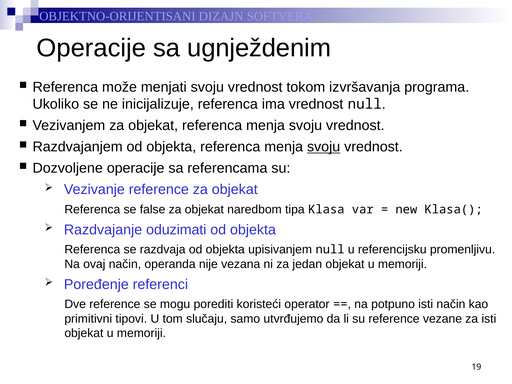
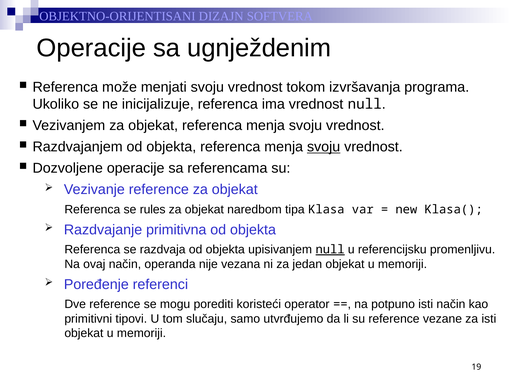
false: false -> rules
oduzimati: oduzimati -> primitivna
null at (330, 250) underline: none -> present
